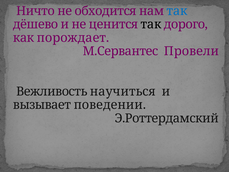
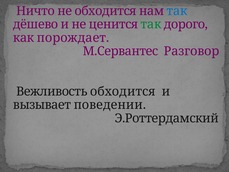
так at (151, 24) colour: black -> green
Провели: Провели -> Разговор
Вежливость научиться: научиться -> обходится
